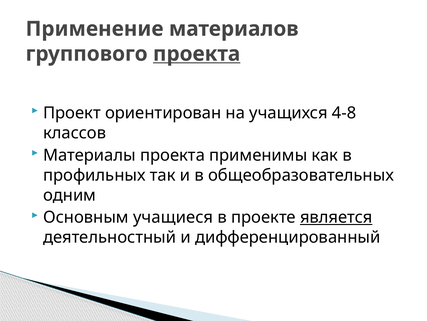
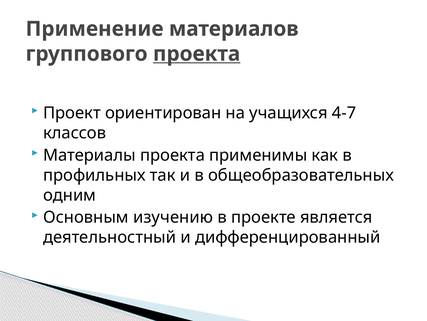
4-8: 4-8 -> 4-7
учащиеся: учащиеся -> изучению
является underline: present -> none
